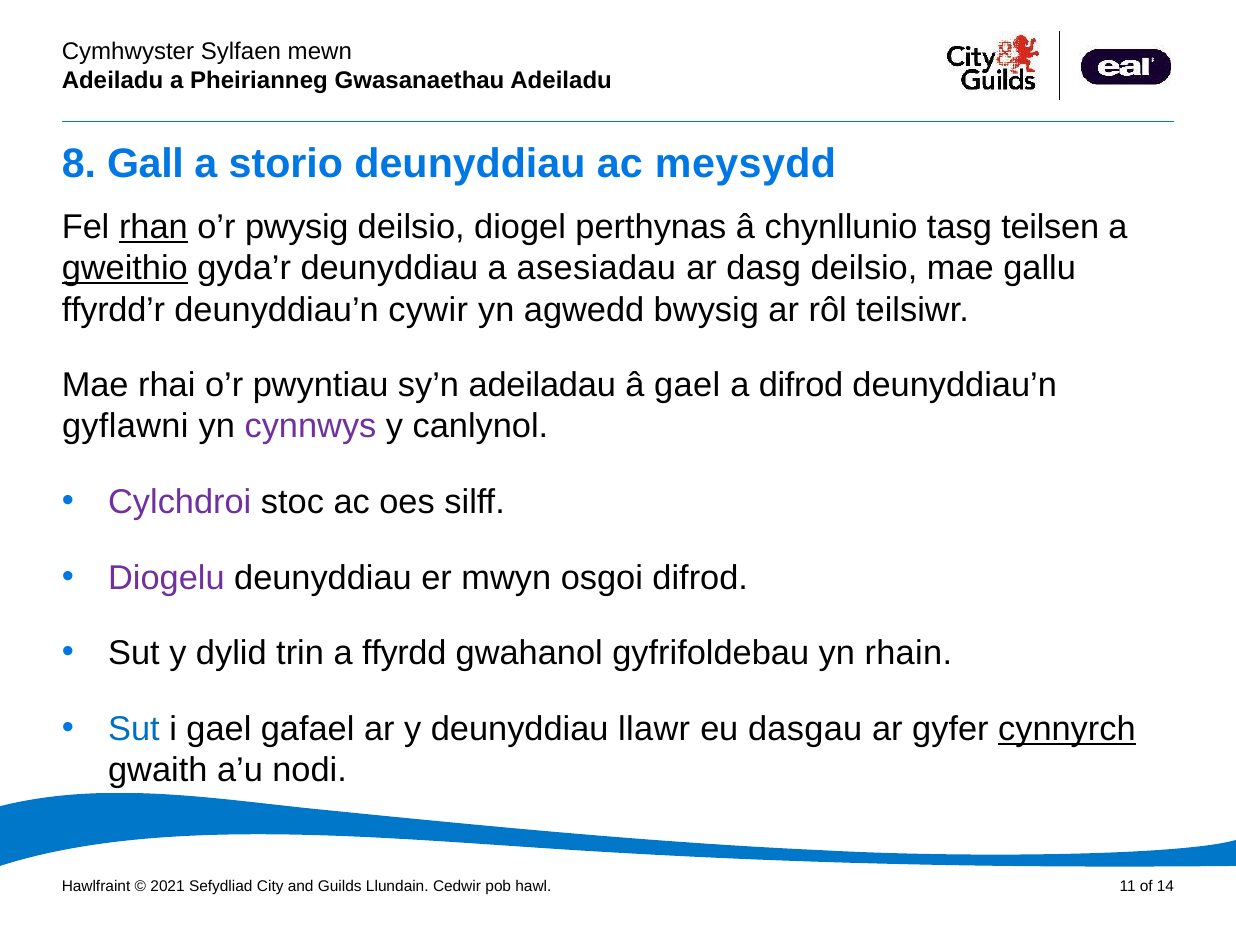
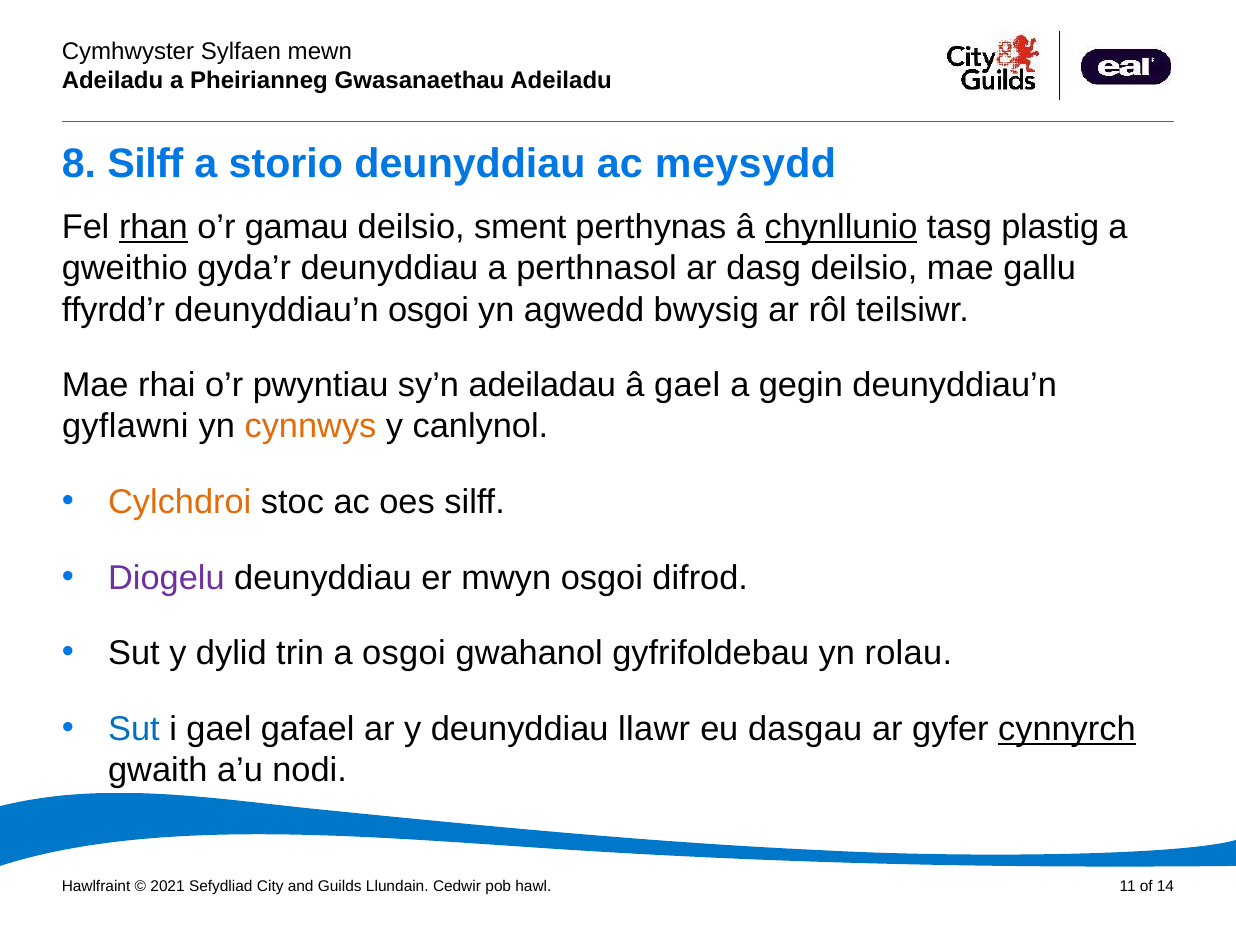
8 Gall: Gall -> Silff
pwysig: pwysig -> gamau
diogel: diogel -> sment
chynllunio underline: none -> present
teilsen: teilsen -> plastig
gweithio underline: present -> none
asesiadau: asesiadau -> perthnasol
deunyddiau’n cywir: cywir -> osgoi
a difrod: difrod -> gegin
cynnwys colour: purple -> orange
Cylchdroi colour: purple -> orange
a ffyrdd: ffyrdd -> osgoi
rhain: rhain -> rolau
